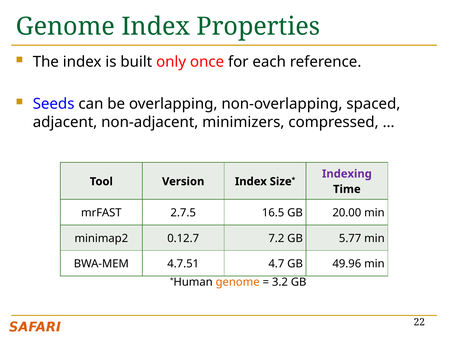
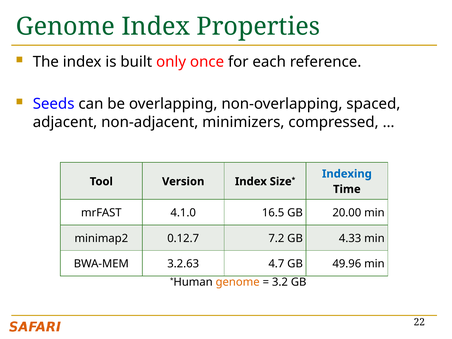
Indexing colour: purple -> blue
2.7.5: 2.7.5 -> 4.1.0
5.77: 5.77 -> 4.33
4.7.51: 4.7.51 -> 3.2.63
